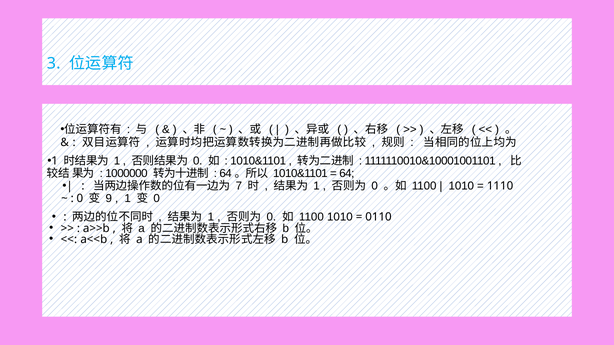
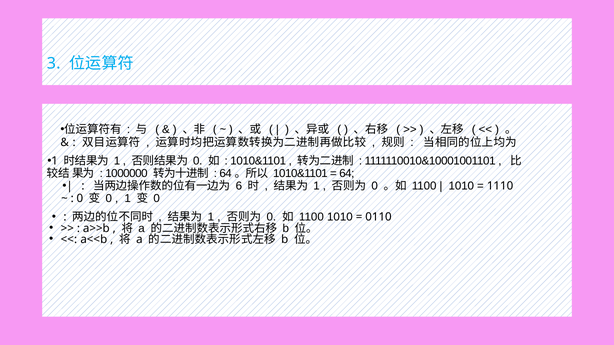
7: 7 -> 6
9 at (109, 199): 9 -> 0
